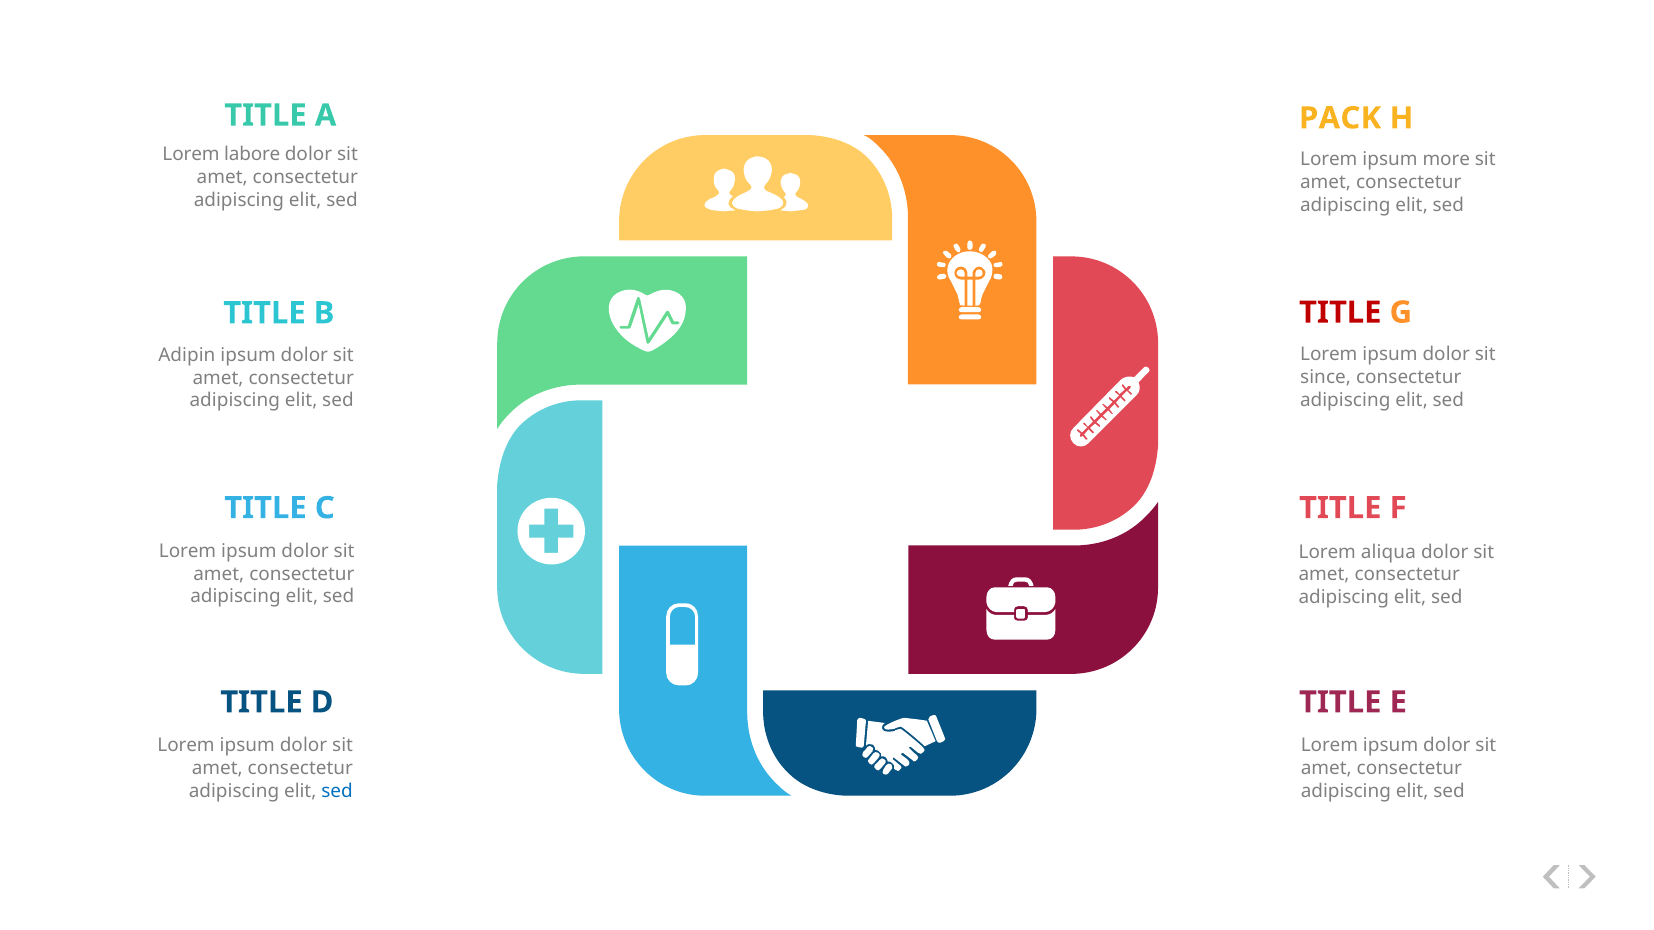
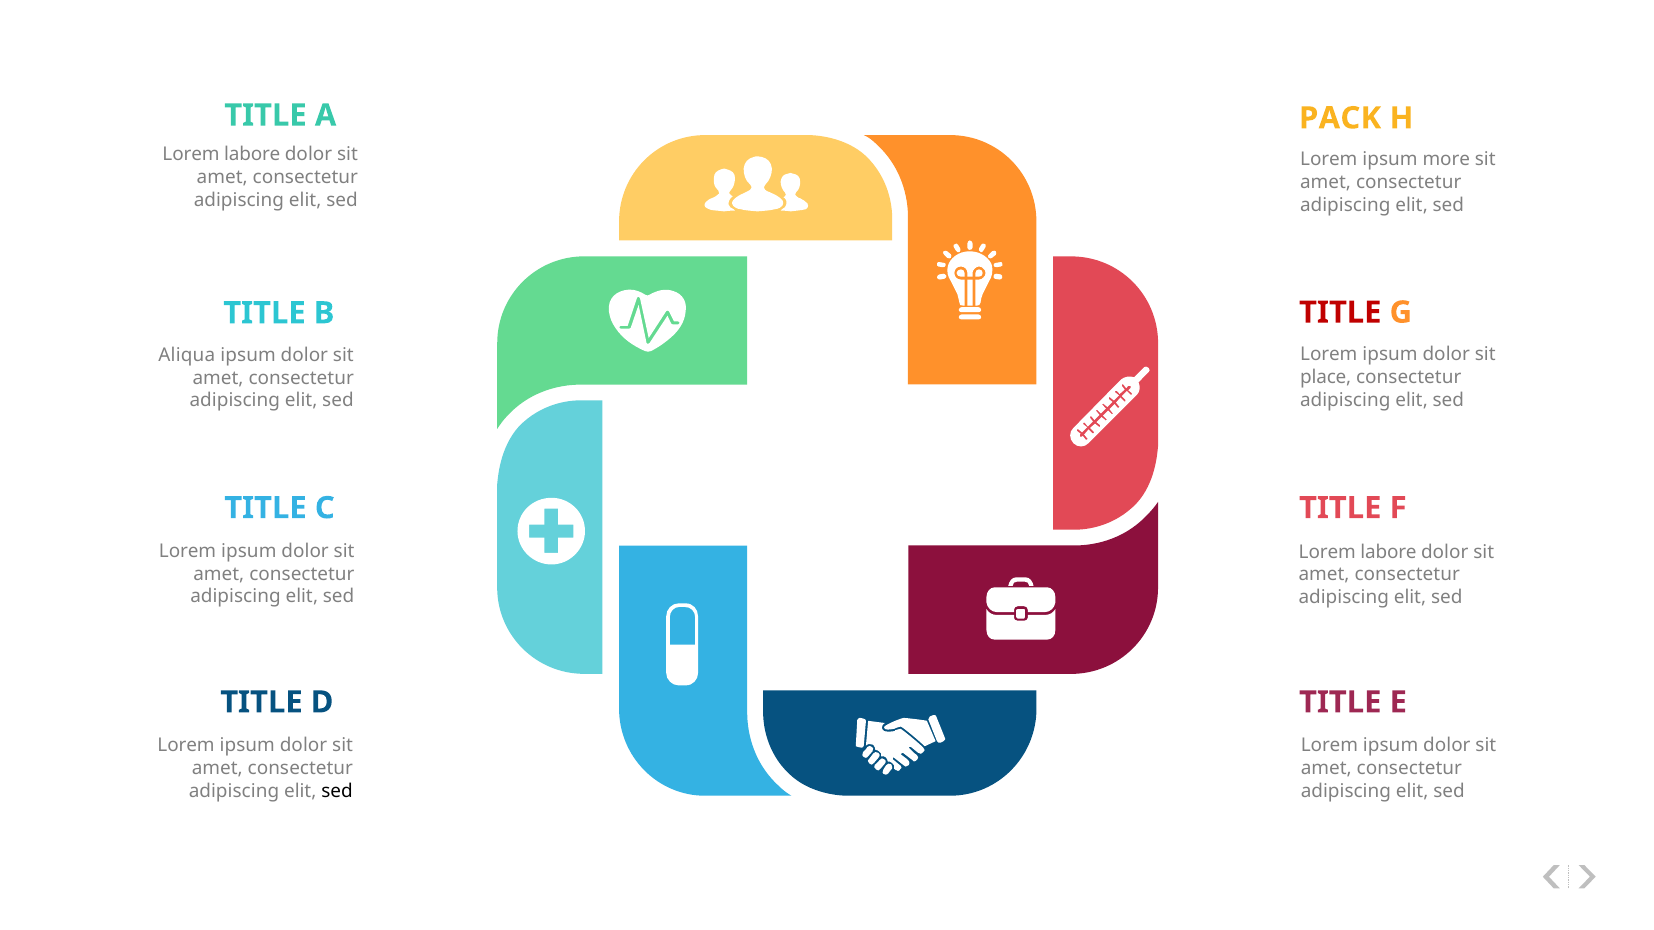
Adipin: Adipin -> Aliqua
since: since -> place
aliqua at (1388, 552): aliqua -> labore
sed at (337, 791) colour: blue -> black
